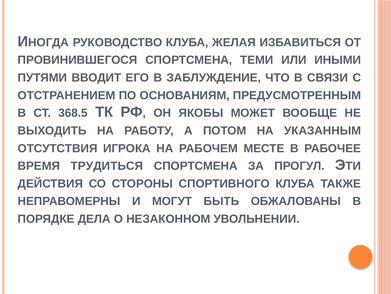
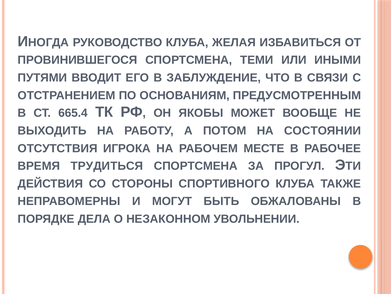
368.5: 368.5 -> 665.4
УКАЗАННЫМ: УКАЗАННЫМ -> СОСТОЯНИИ
